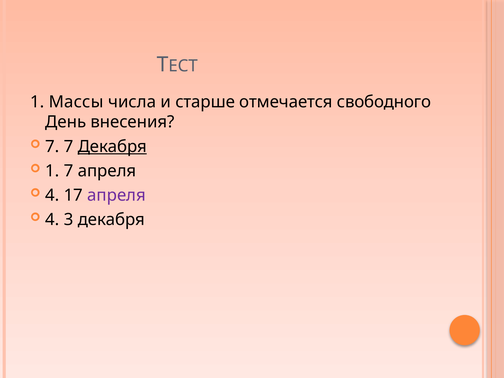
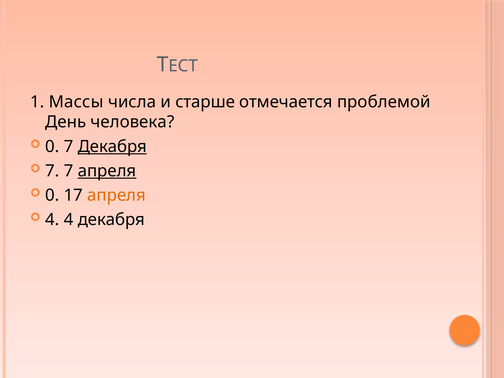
свободного: свободного -> проблемой
внесения: внесения -> человека
7 at (52, 146): 7 -> 0
1 at (52, 171): 1 -> 7
апреля at (107, 171) underline: none -> present
4 at (52, 195): 4 -> 0
апреля at (117, 195) colour: purple -> orange
4 3: 3 -> 4
